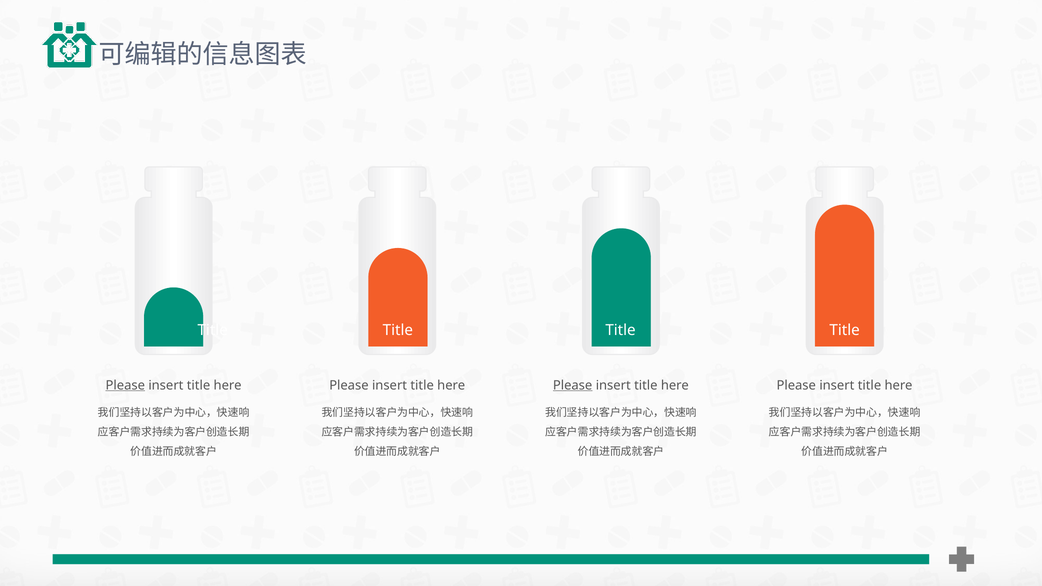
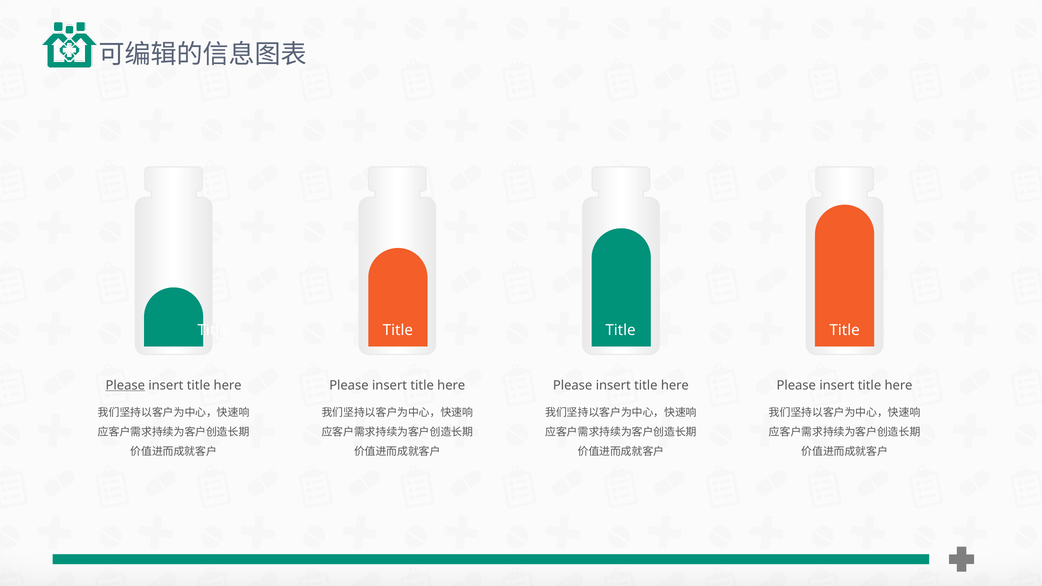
Please at (573, 385) underline: present -> none
